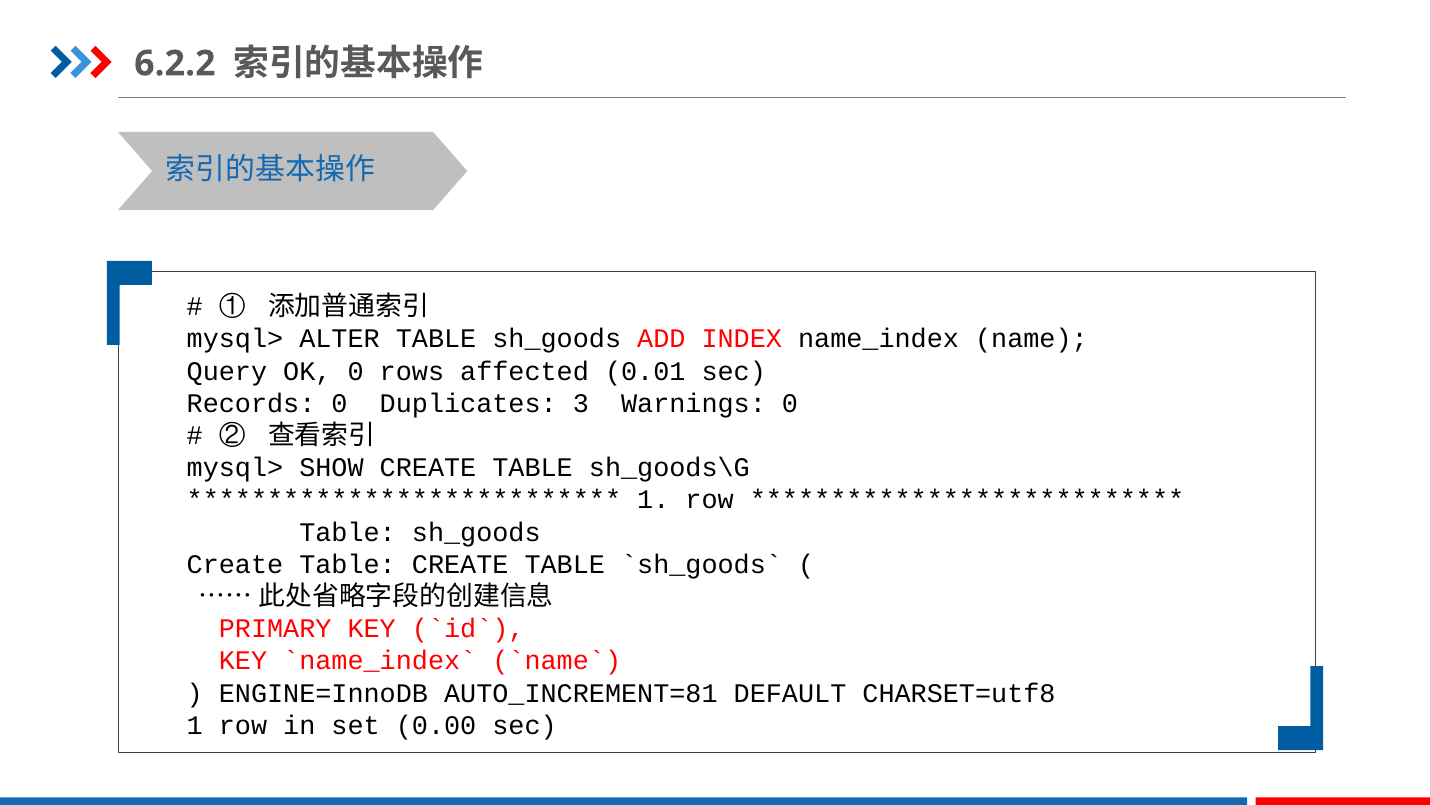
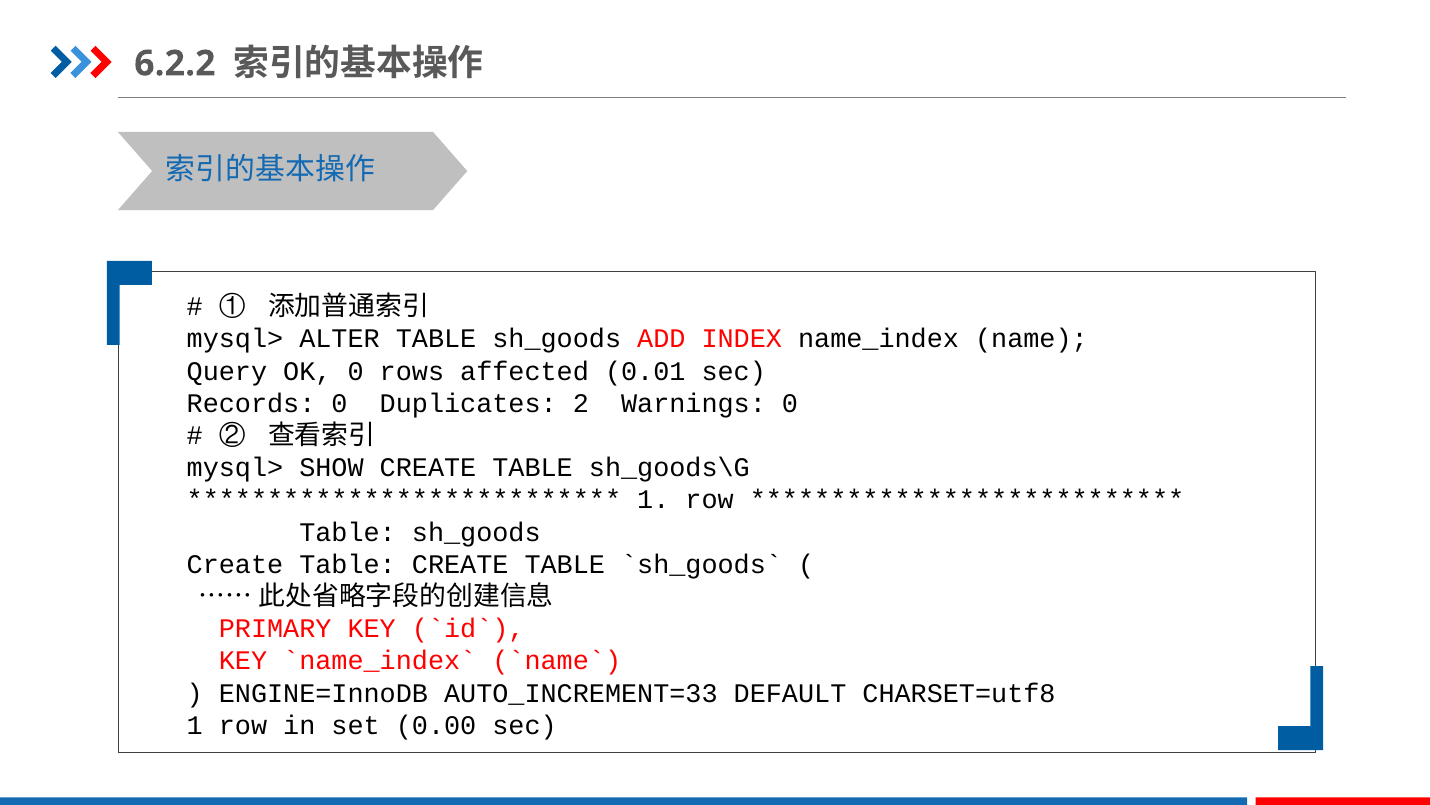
3: 3 -> 2
AUTO_INCREMENT=81: AUTO_INCREMENT=81 -> AUTO_INCREMENT=33
